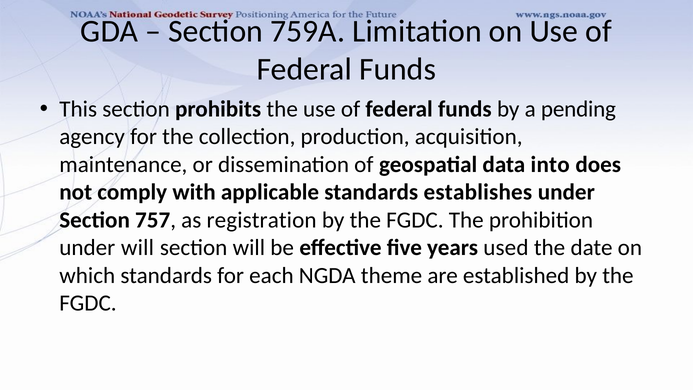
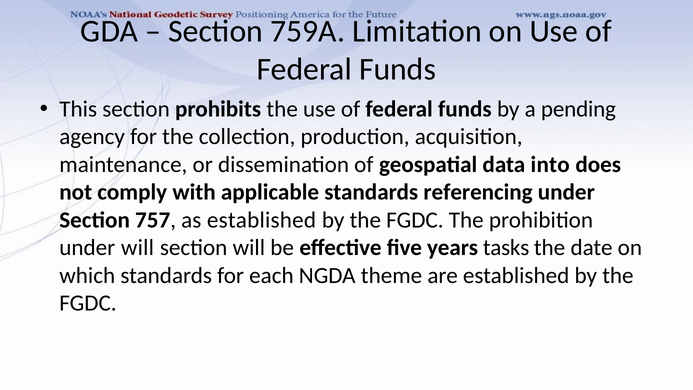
establishes: establishes -> referencing
as registration: registration -> established
used: used -> tasks
